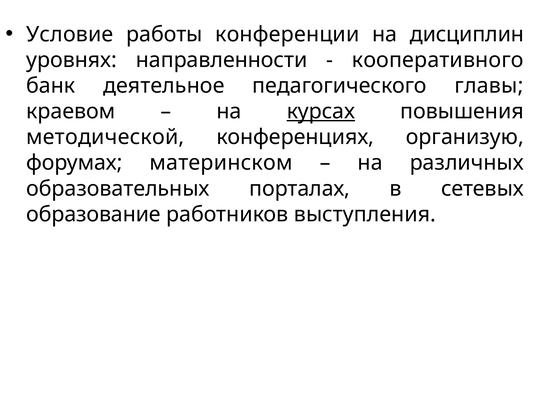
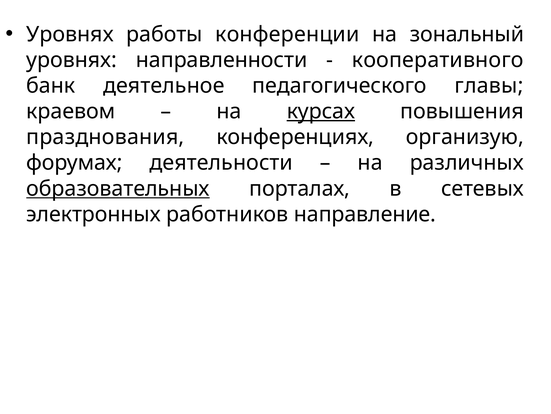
Условие at (70, 34): Условие -> Уровнях
дисциплин: дисциплин -> зональный
методической: методической -> празднования
материнском: материнском -> деятельности
образовательных underline: none -> present
образование: образование -> электронных
выступления: выступления -> направление
